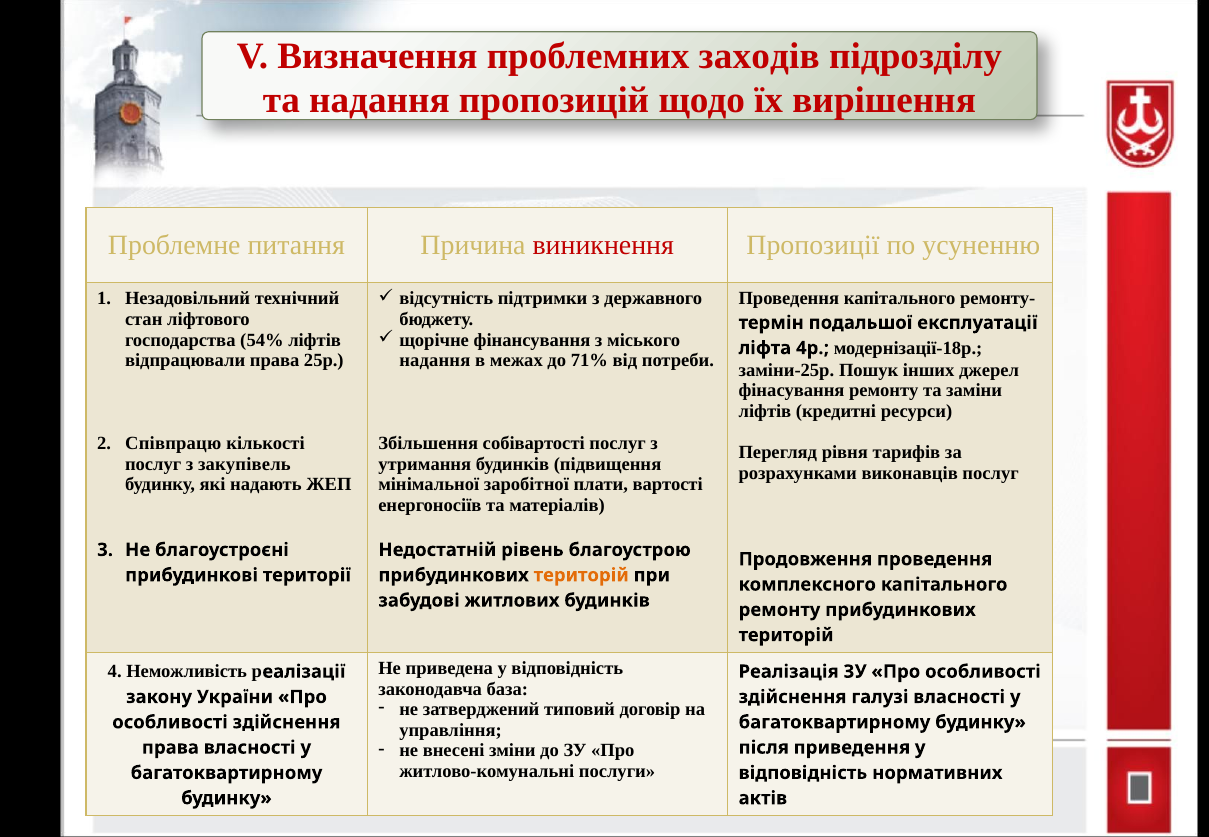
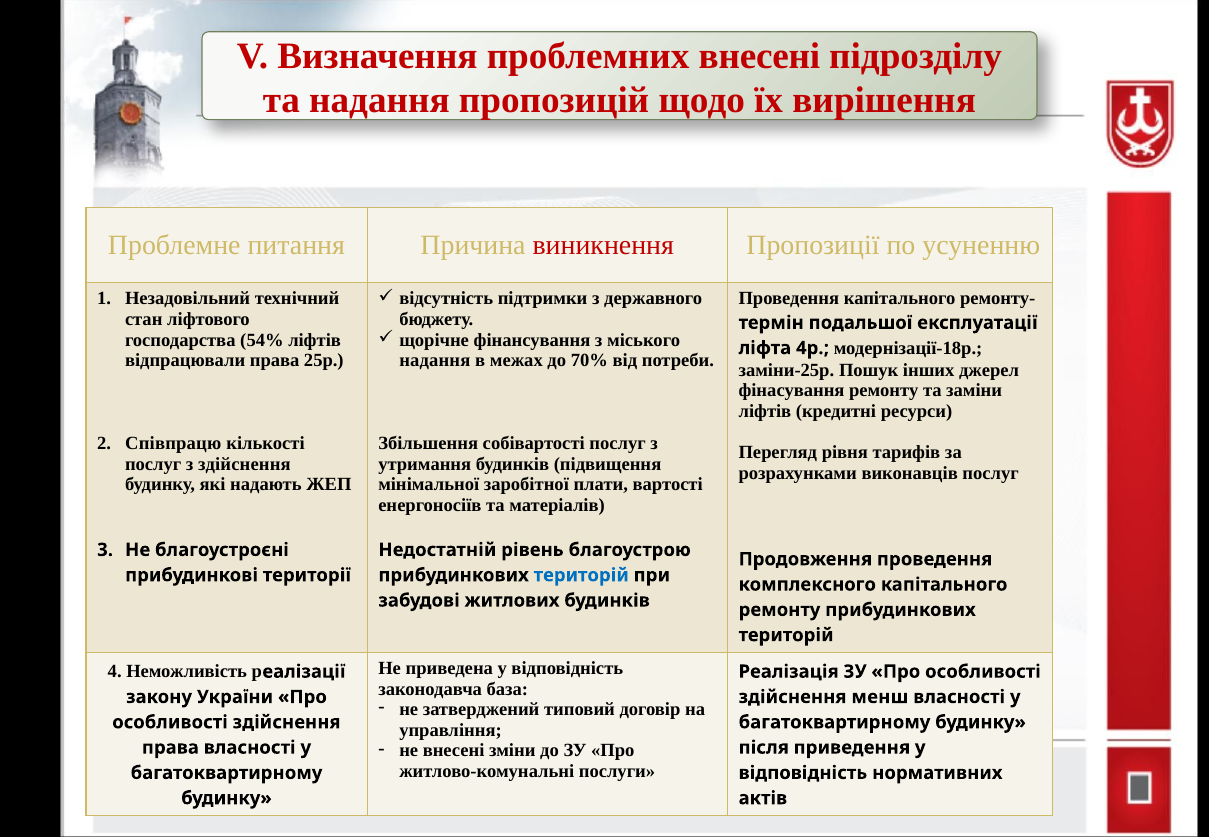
проблемних заходів: заходів -> внесені
71%: 71% -> 70%
з закупівель: закупівель -> здійснення
територій at (581, 575) colour: orange -> blue
галузі: галузі -> менш
